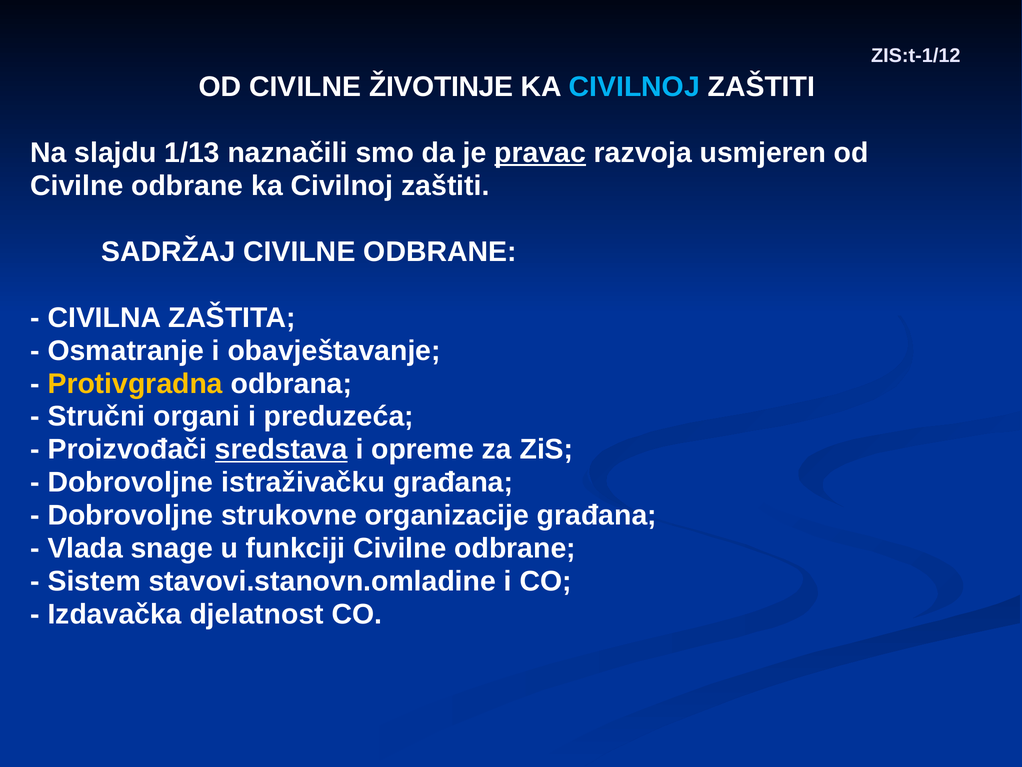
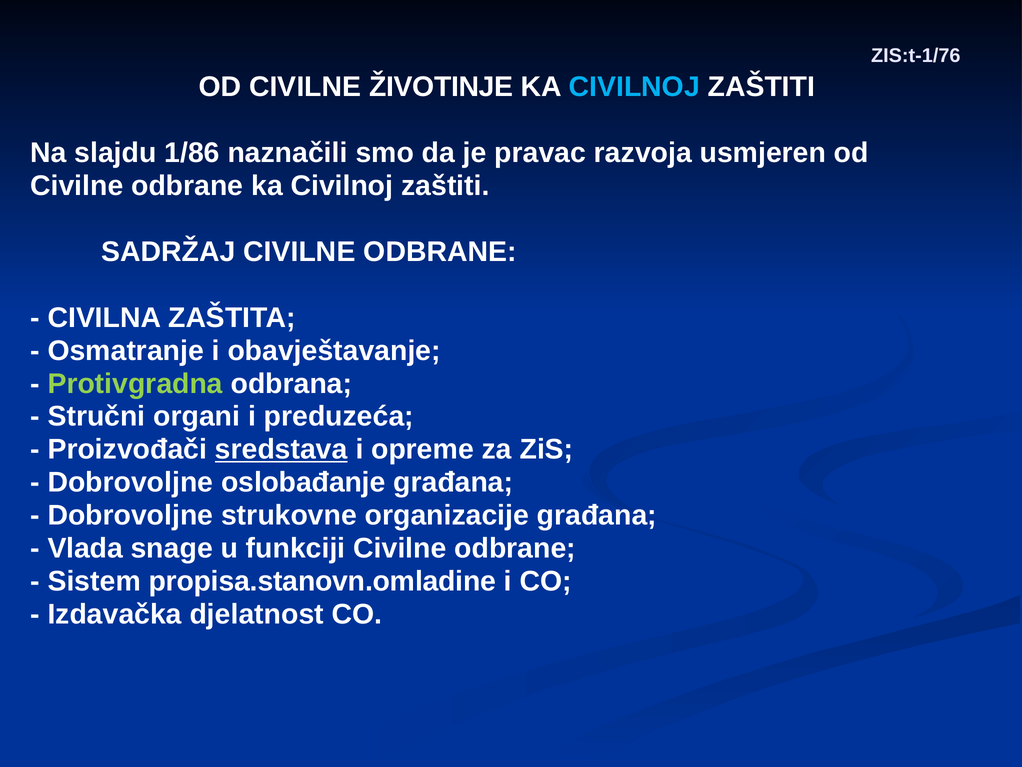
ZIS:t-1/12: ZIS:t-1/12 -> ZIS:t-1/76
1/13: 1/13 -> 1/86
pravac underline: present -> none
Protivgradna colour: yellow -> light green
istraživačku: istraživačku -> oslobađanje
stavovi.stanovn.omladine: stavovi.stanovn.omladine -> propisa.stanovn.omladine
